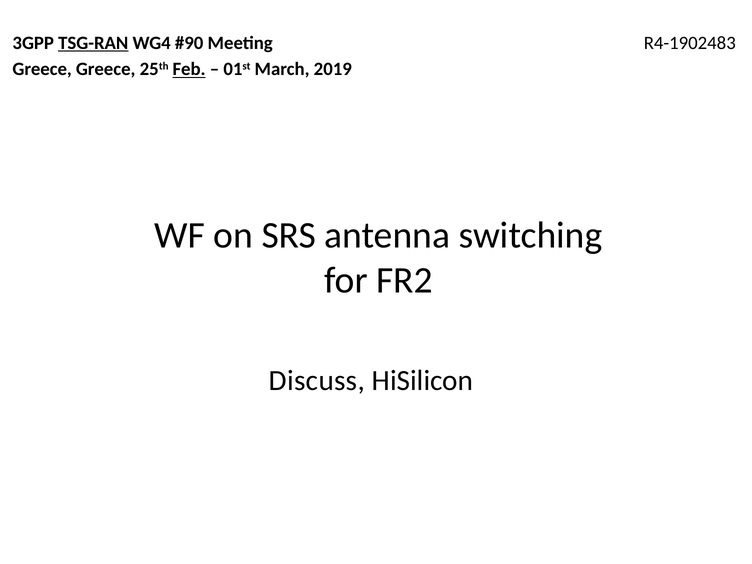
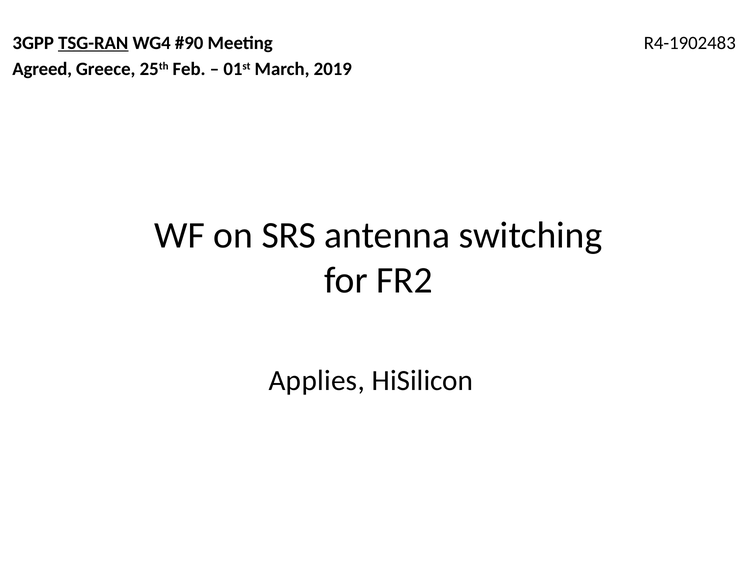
Greece at (42, 69): Greece -> Agreed
Feb underline: present -> none
Discuss: Discuss -> Applies
